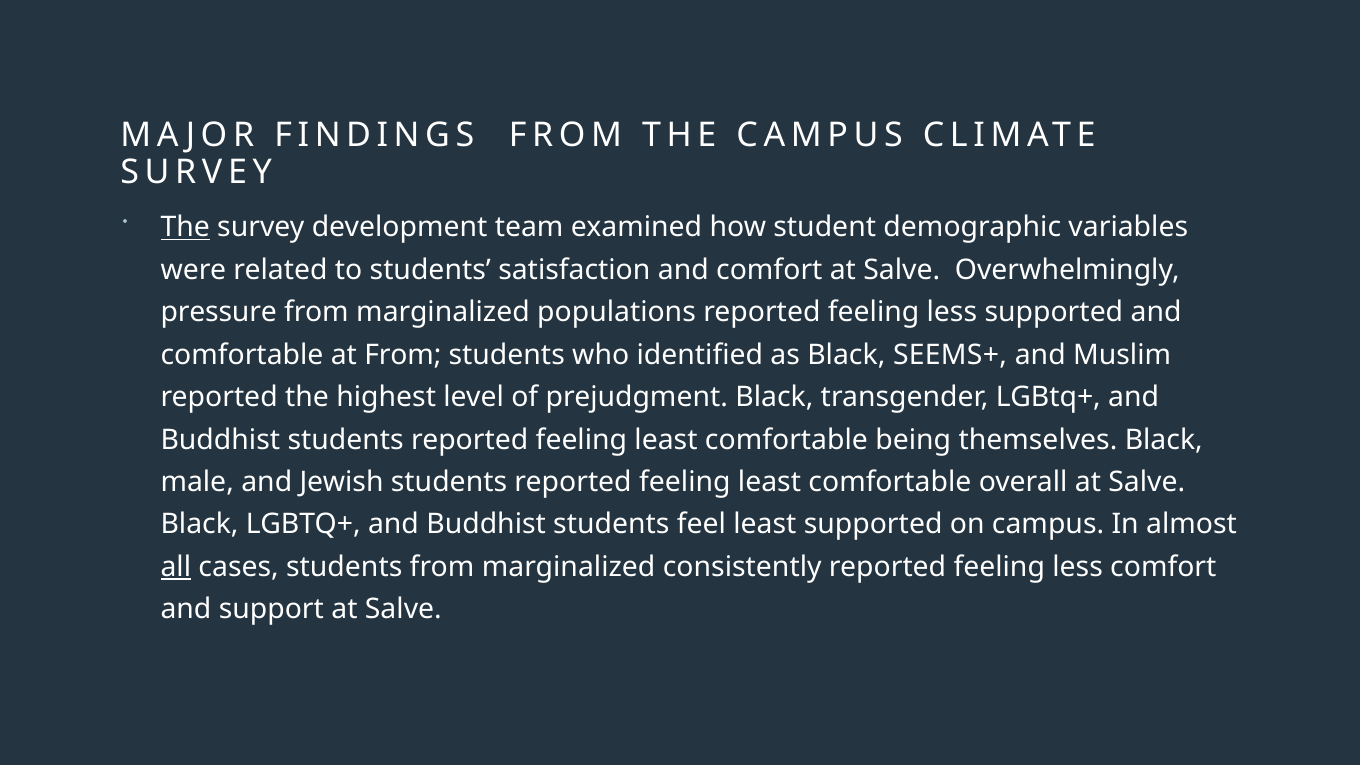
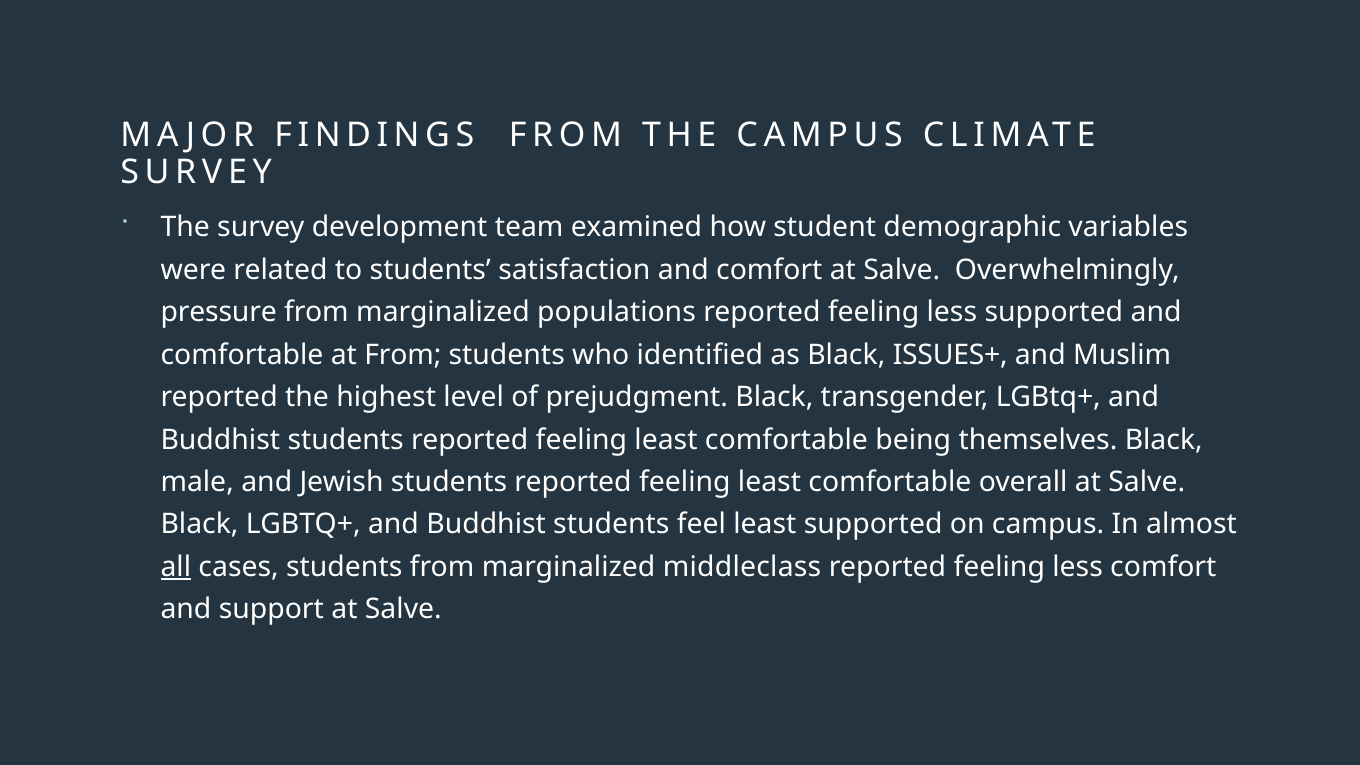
The at (185, 227) underline: present -> none
SEEMS+: SEEMS+ -> ISSUES+
consistently: consistently -> middleclass
